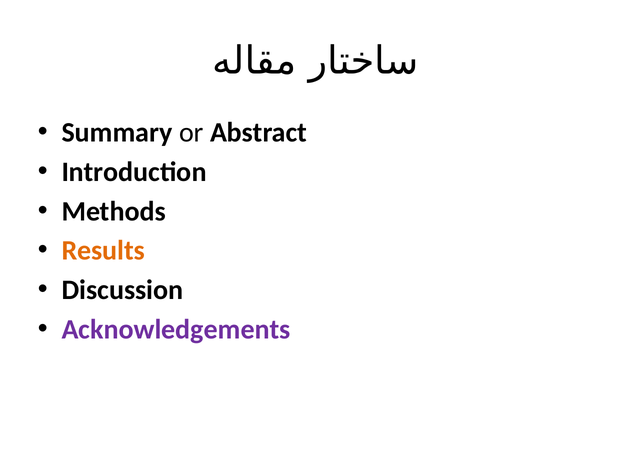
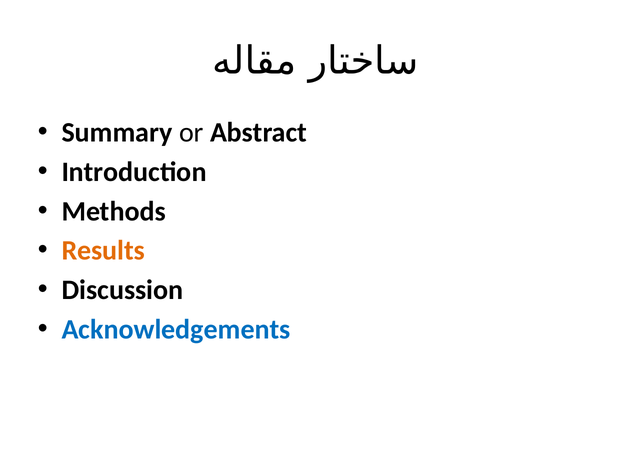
Acknowledgements colour: purple -> blue
